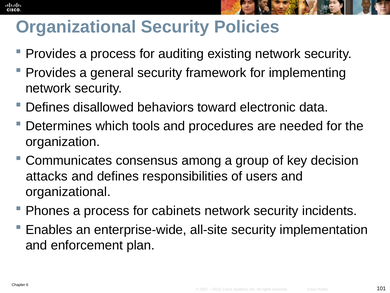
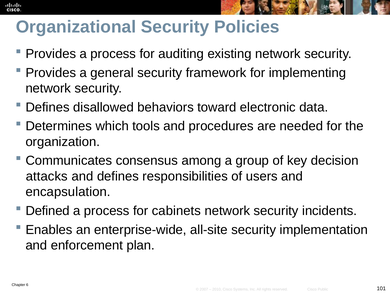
organizational at (68, 192): organizational -> encapsulation
Phones: Phones -> Defined
